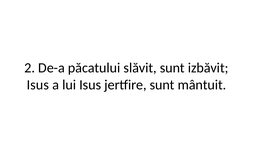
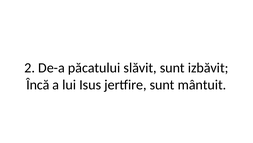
Isus at (38, 84): Isus -> Încă
